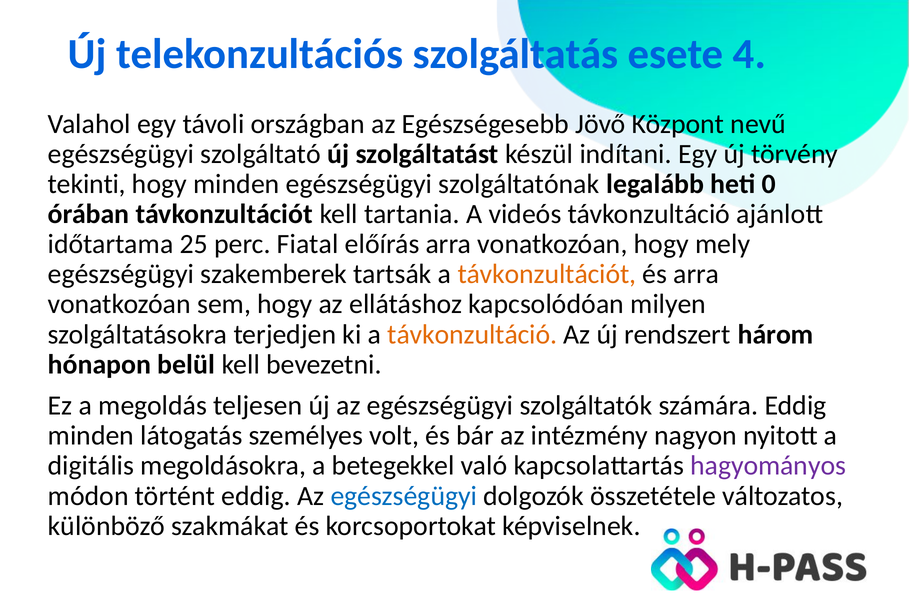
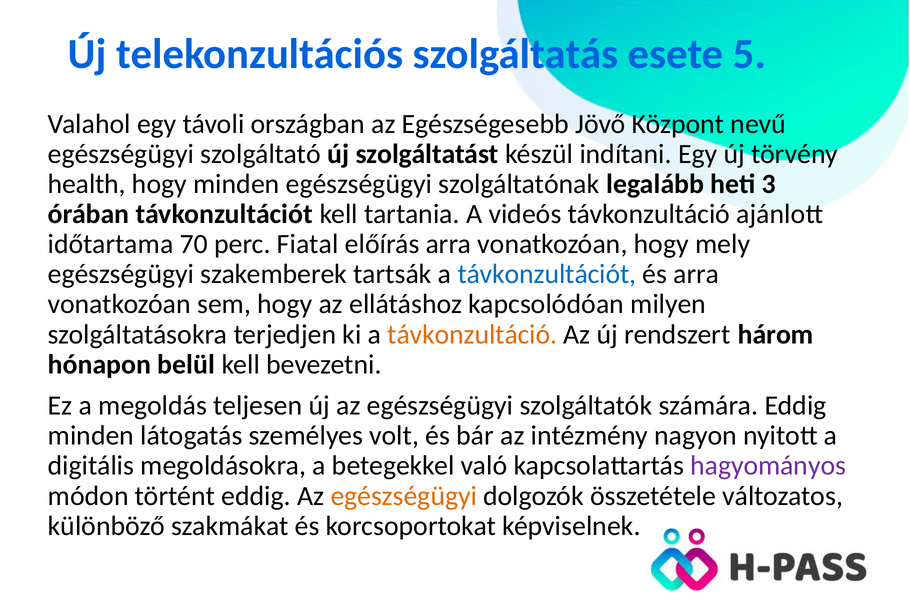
4: 4 -> 5
tekinti: tekinti -> health
0: 0 -> 3
25: 25 -> 70
távkonzultációt at (547, 274) colour: orange -> blue
egészségügyi at (404, 496) colour: blue -> orange
